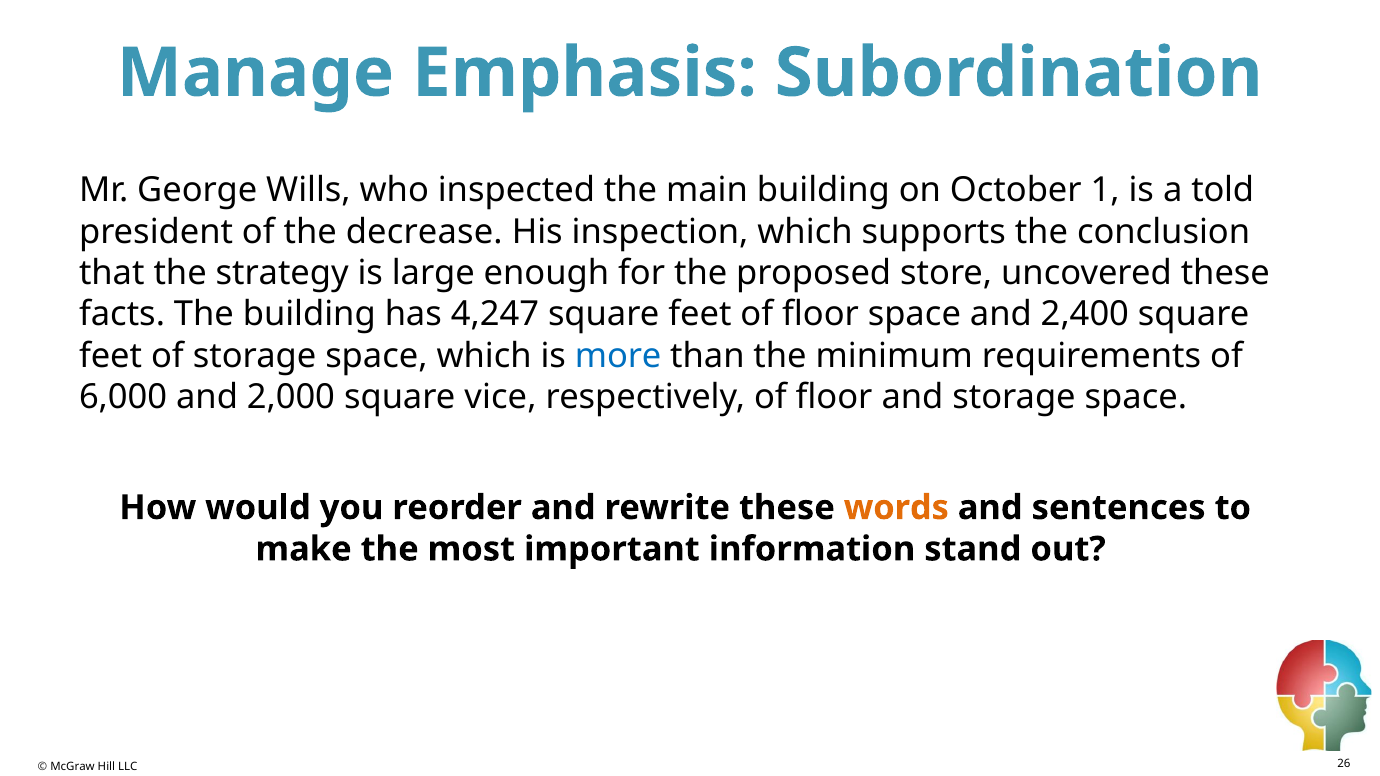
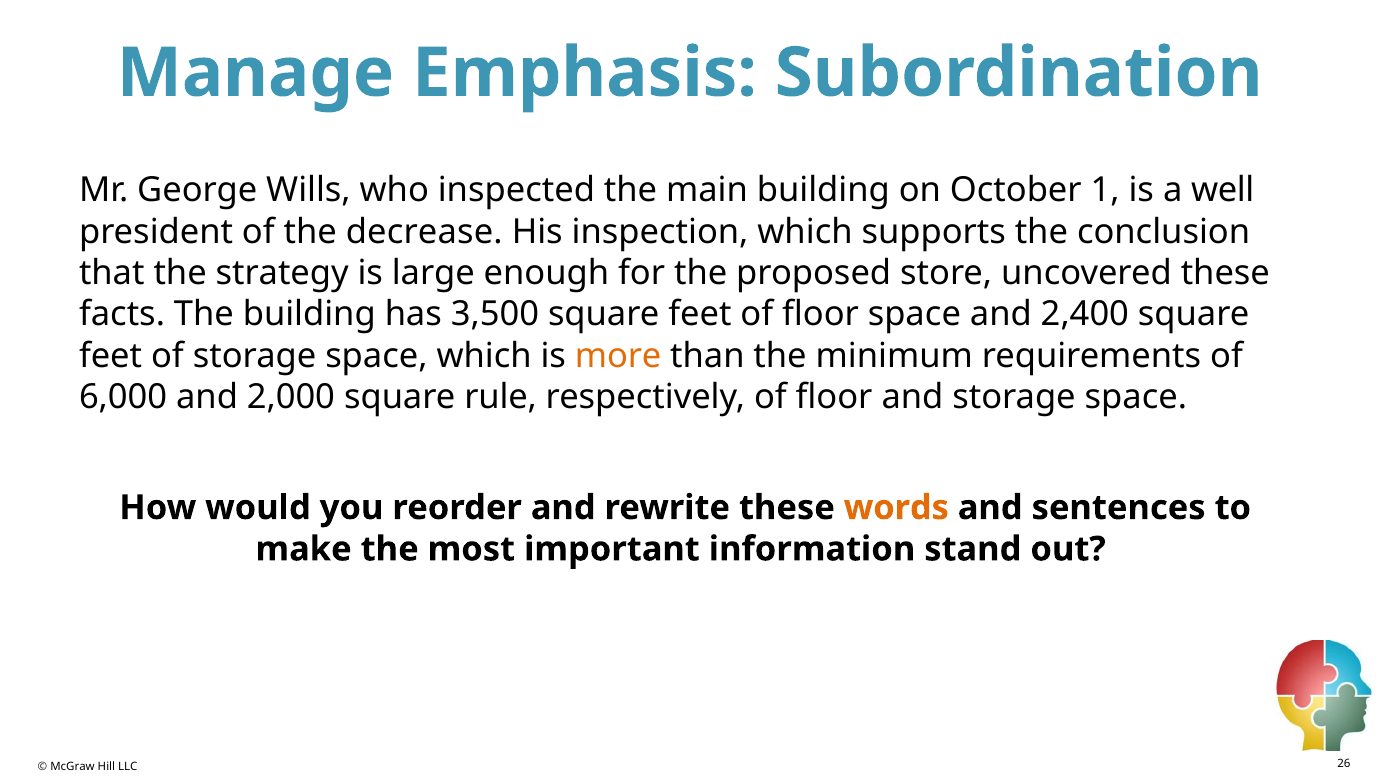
told: told -> well
4,247: 4,247 -> 3,500
more colour: blue -> orange
vice: vice -> rule
